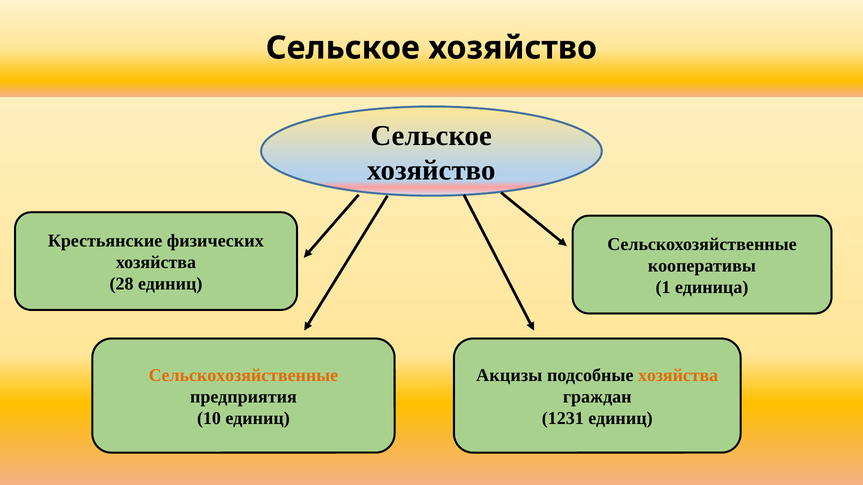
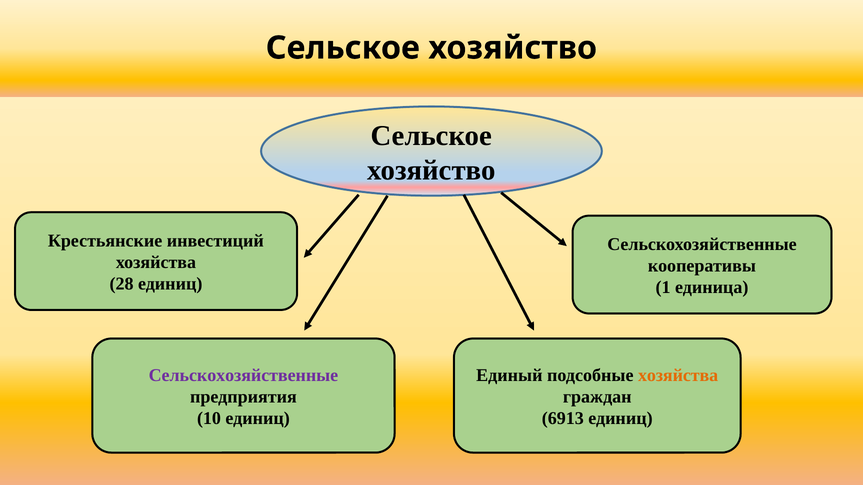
физических: физических -> инвестиций
Сельскохозяйственные at (243, 376) colour: orange -> purple
Акцизы: Акцизы -> Единый
1231: 1231 -> 6913
